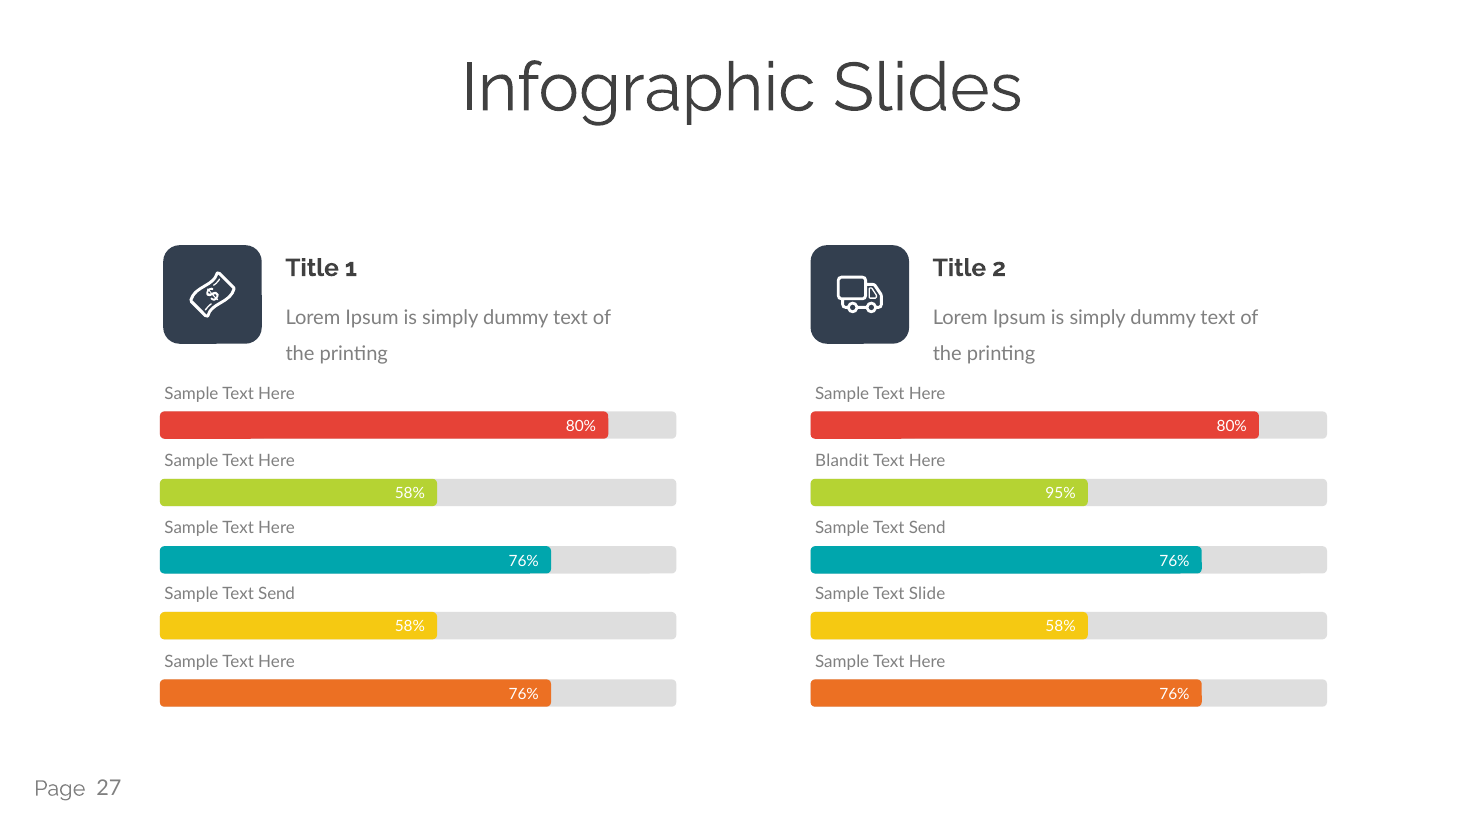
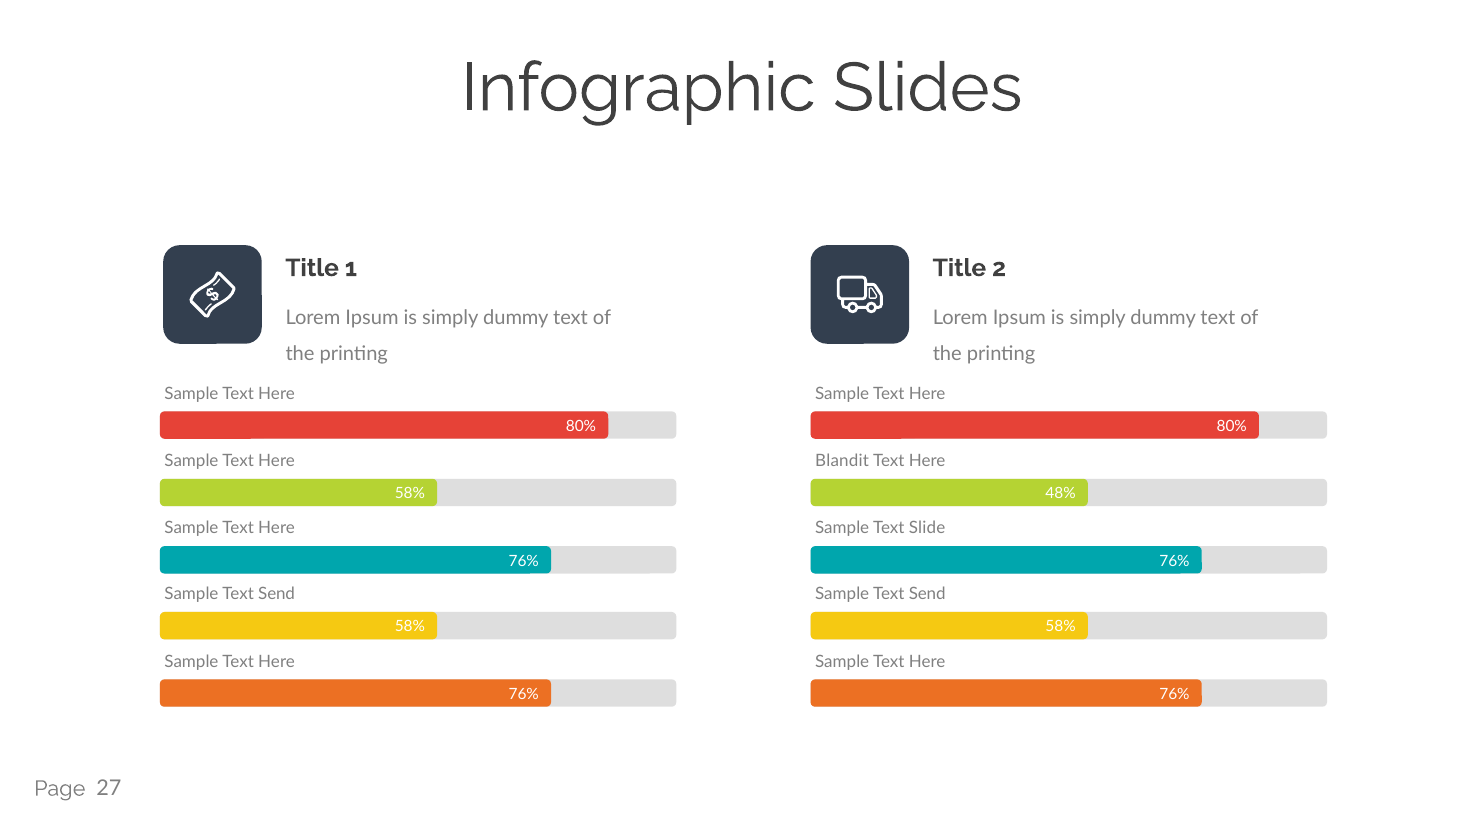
95%: 95% -> 48%
Send at (927, 528): Send -> Slide
Slide at (927, 594): Slide -> Send
